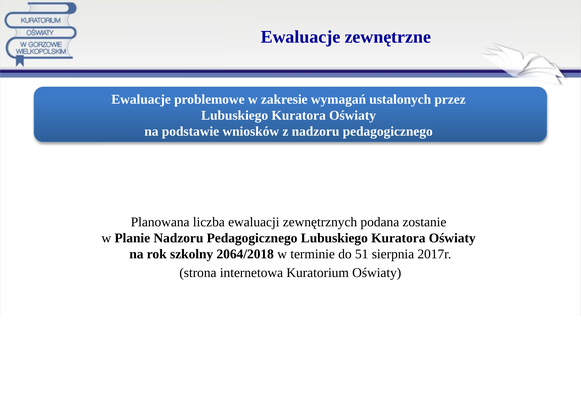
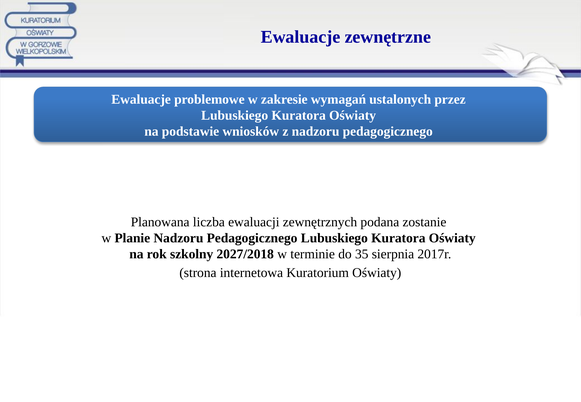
2064/2018: 2064/2018 -> 2027/2018
51: 51 -> 35
